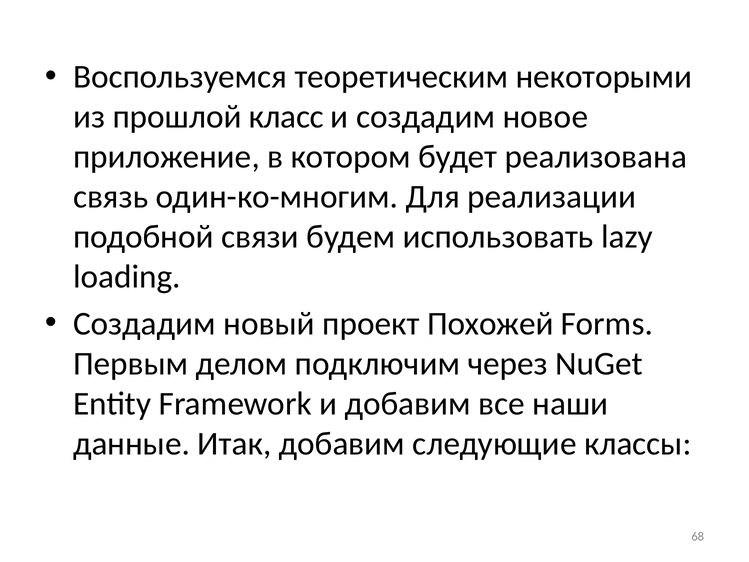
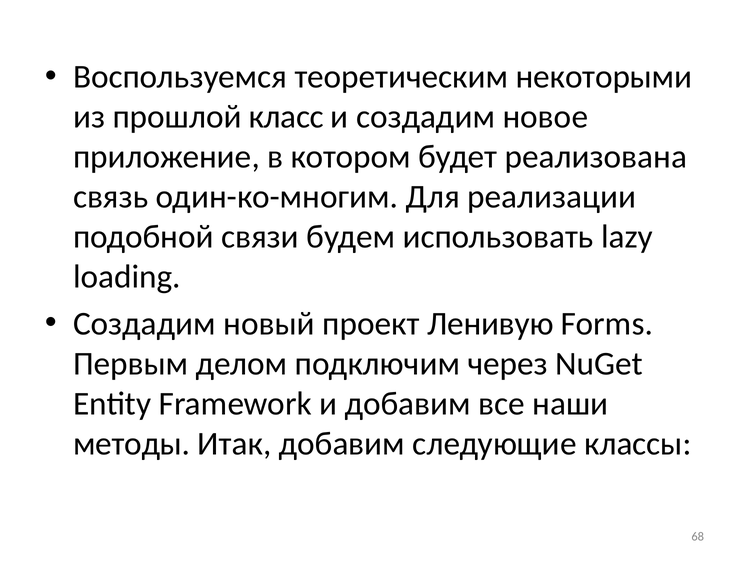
Похожей: Похожей -> Ленивую
данные: данные -> методы
